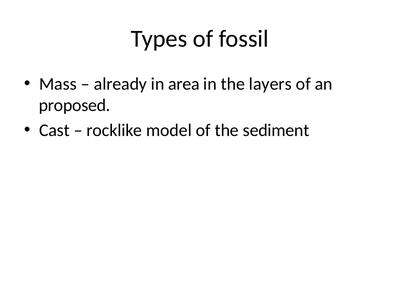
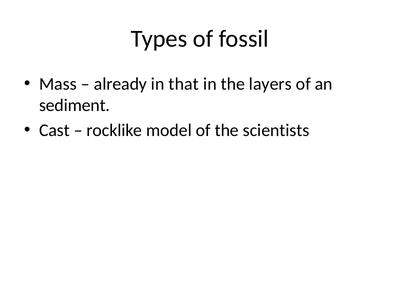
area: area -> that
proposed: proposed -> sediment
sediment: sediment -> scientists
